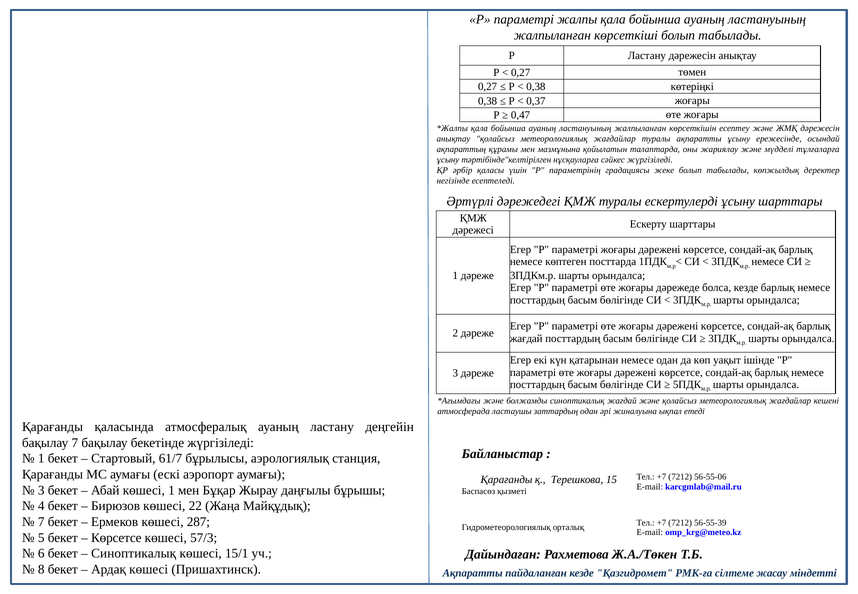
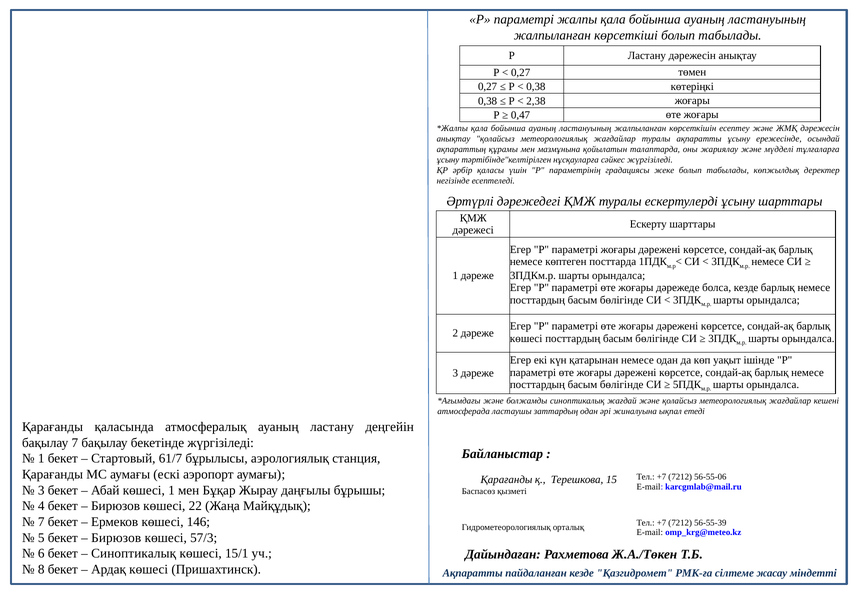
0,37: 0,37 -> 2,38
жағдай at (526, 338): жағдай -> көшесі
287: 287 -> 146
Көрсетсе at (116, 538): Көрсетсе -> Бирюзов
